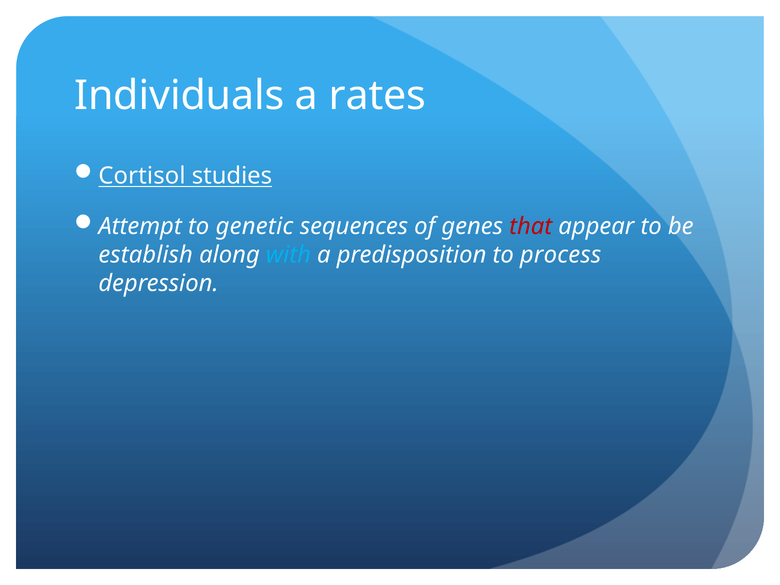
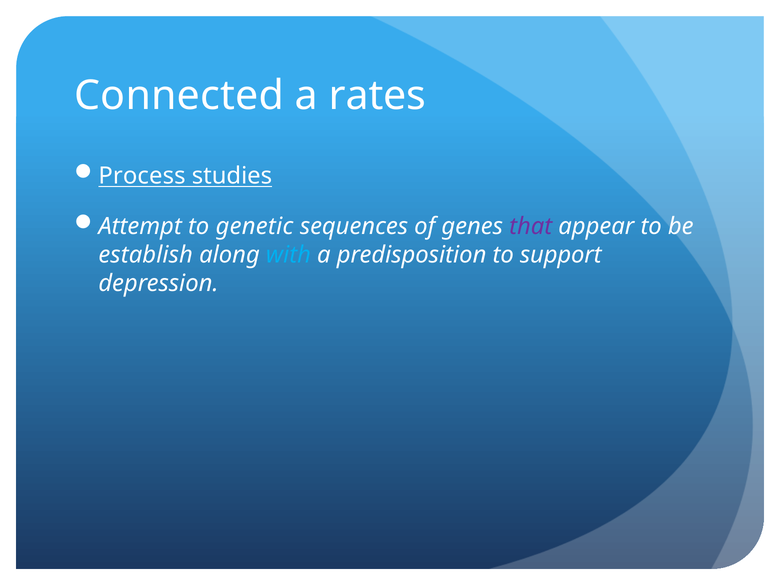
Individuals: Individuals -> Connected
Cortisol: Cortisol -> Process
that colour: red -> purple
process: process -> support
